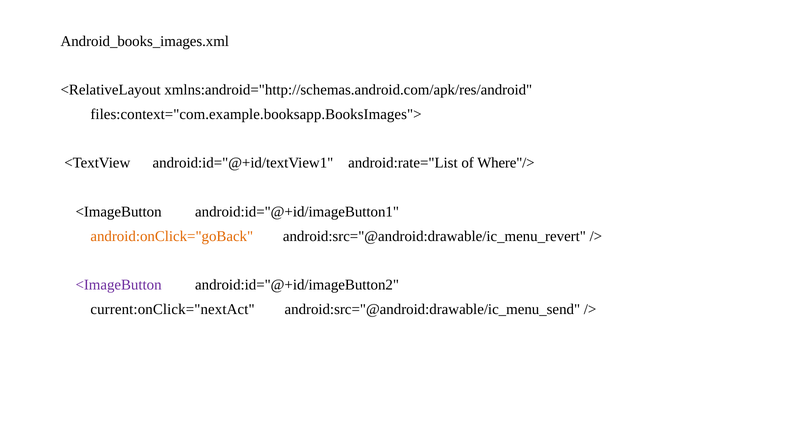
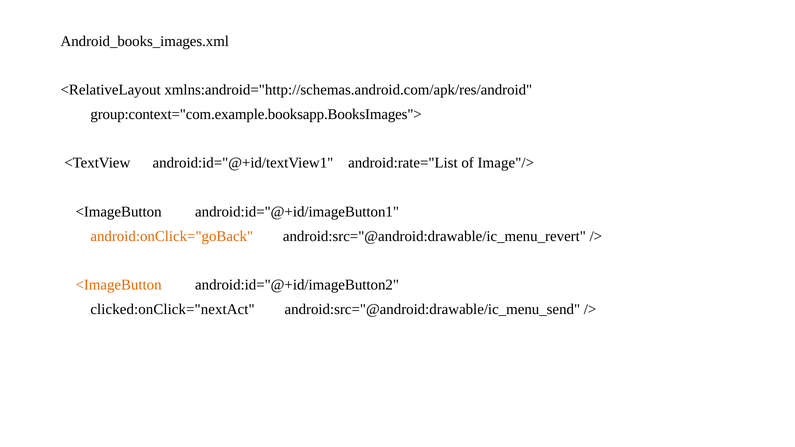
files:context="com.example.booksapp.BooksImages">: files:context="com.example.booksapp.BooksImages"> -> group:context="com.example.booksapp.BooksImages">
Where"/>: Where"/> -> Image"/>
<ImageButton at (119, 285) colour: purple -> orange
current:onClick="nextAct: current:onClick="nextAct -> clicked:onClick="nextAct
